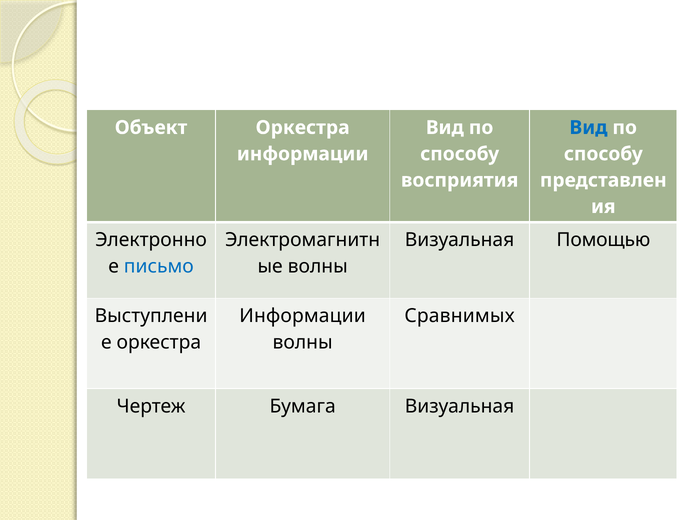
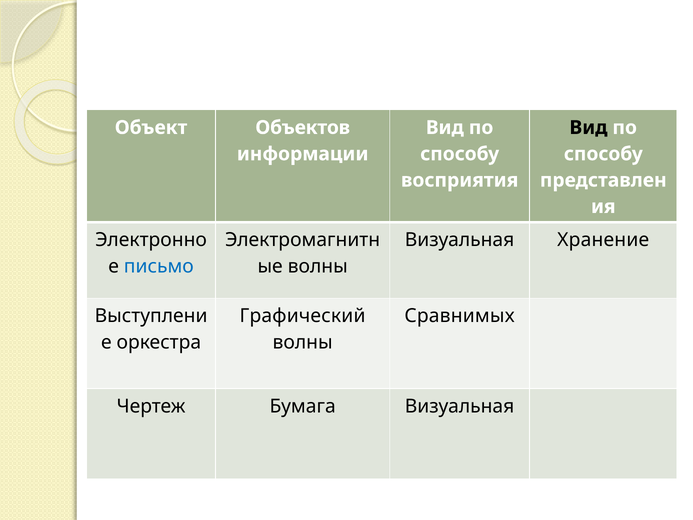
Объект Оркестра: Оркестра -> Объектов
Вид at (588, 128) colour: blue -> black
Помощью: Помощью -> Хранение
Информации at (303, 316): Информации -> Графический
